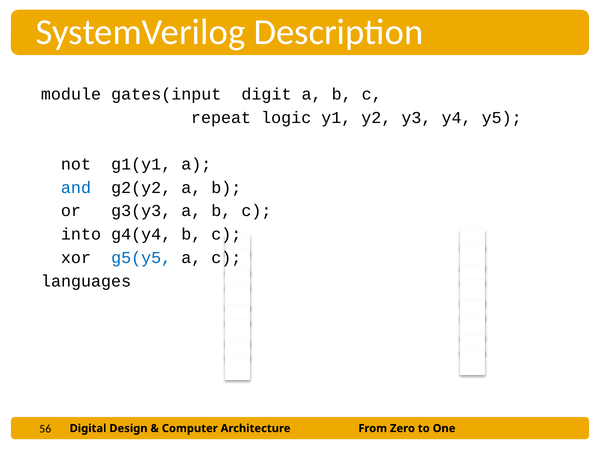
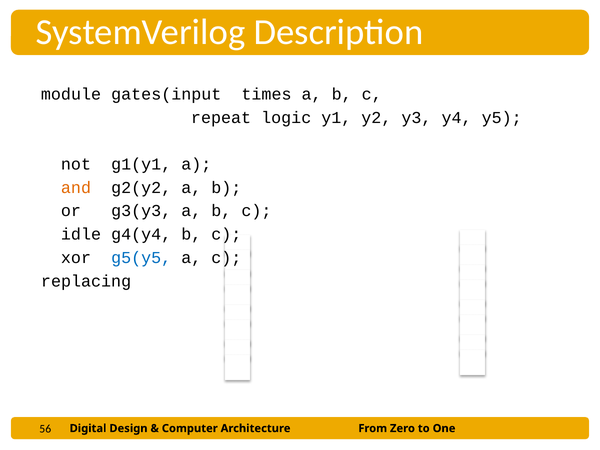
digit: digit -> times
and colour: blue -> orange
into: into -> idle
languages: languages -> replacing
